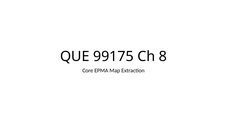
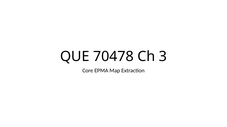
99175: 99175 -> 70478
8: 8 -> 3
